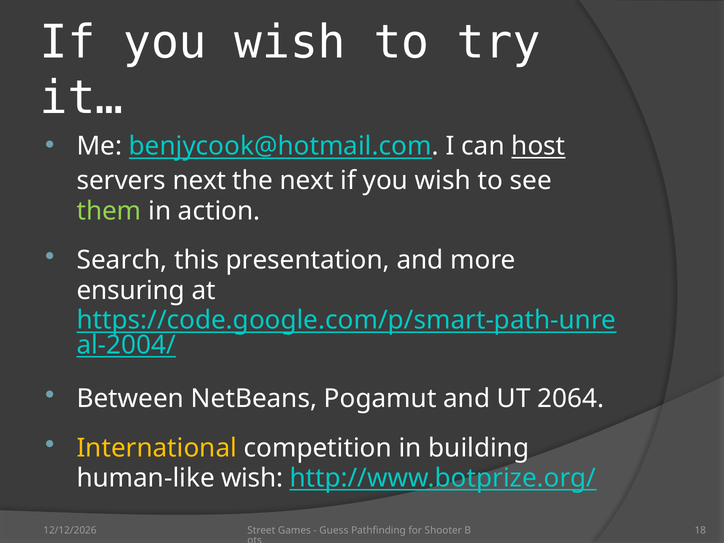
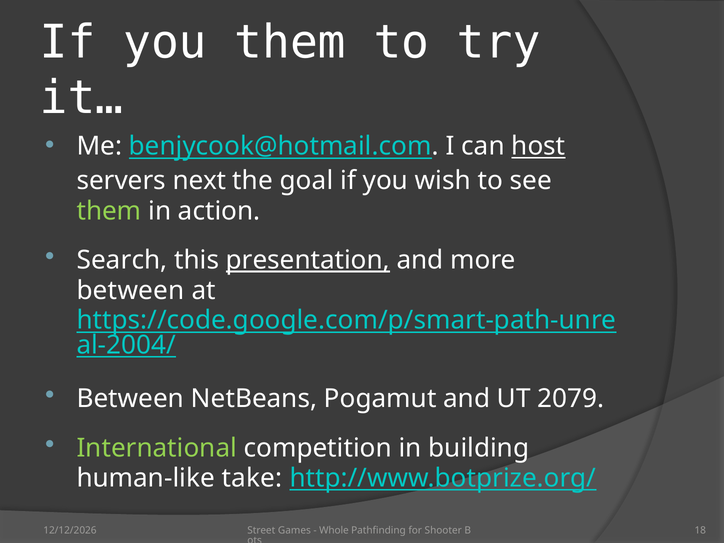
wish at (290, 42): wish -> them
the next: next -> goal
presentation underline: none -> present
ensuring at (131, 290): ensuring -> between
2064: 2064 -> 2079
International colour: yellow -> light green
human-like wish: wish -> take
Guess: Guess -> Whole
